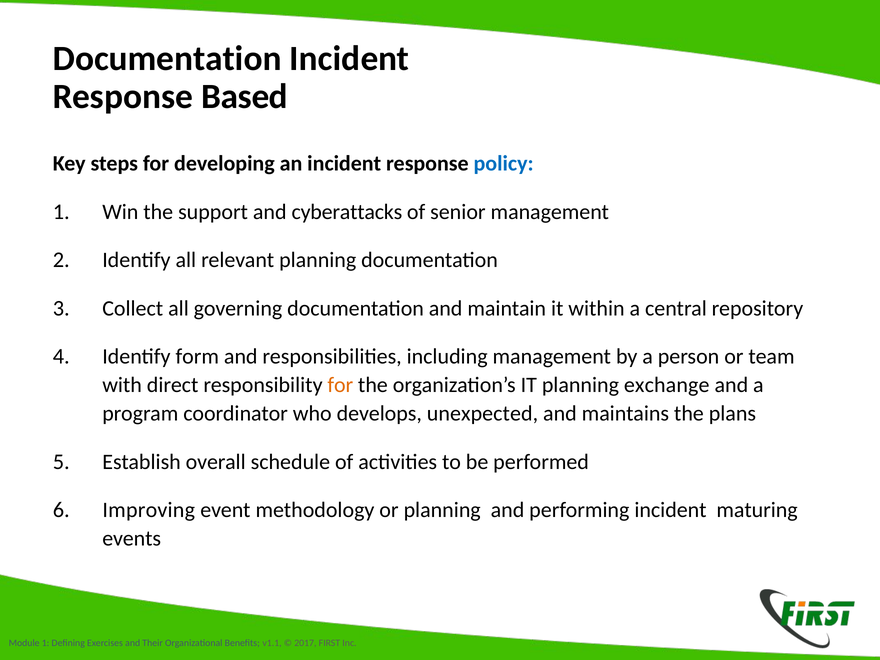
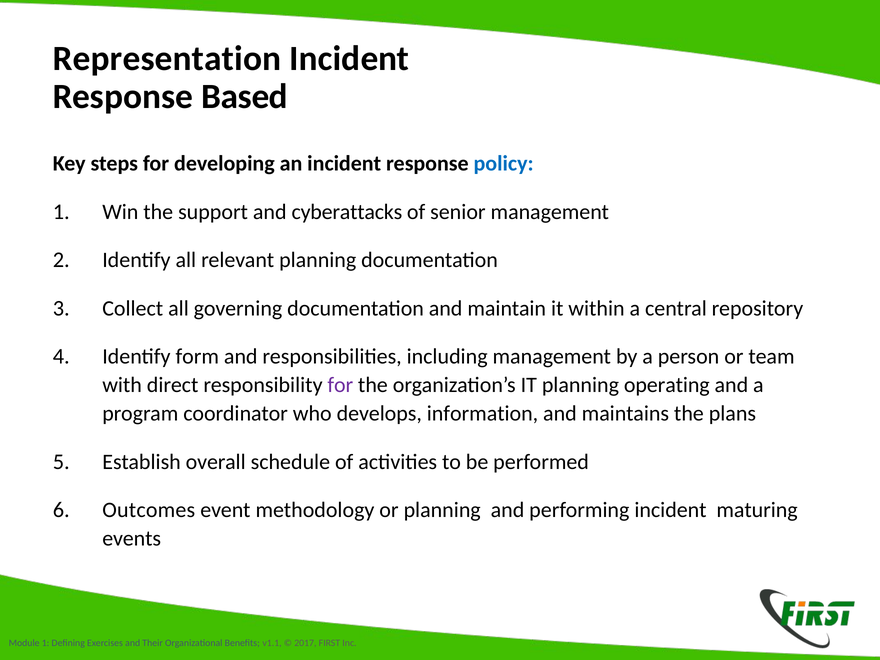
Documentation at (167, 58): Documentation -> Representation
for at (340, 385) colour: orange -> purple
exchange: exchange -> operating
unexpected: unexpected -> information
Improving: Improving -> Outcomes
